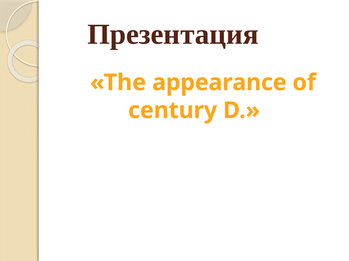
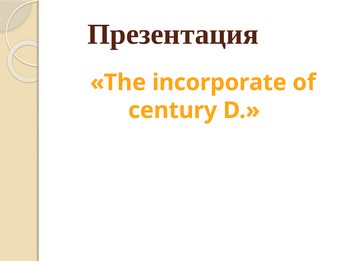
appearance: appearance -> incorporate
